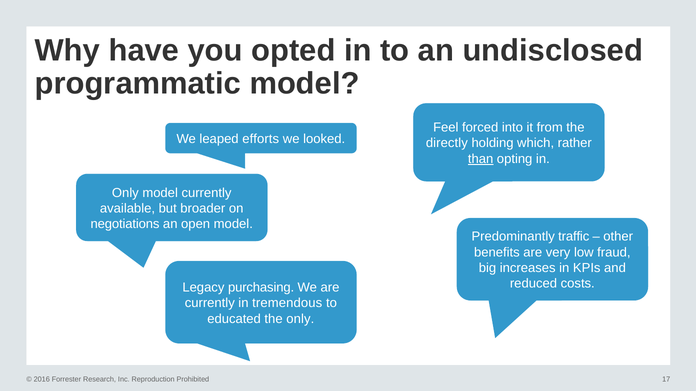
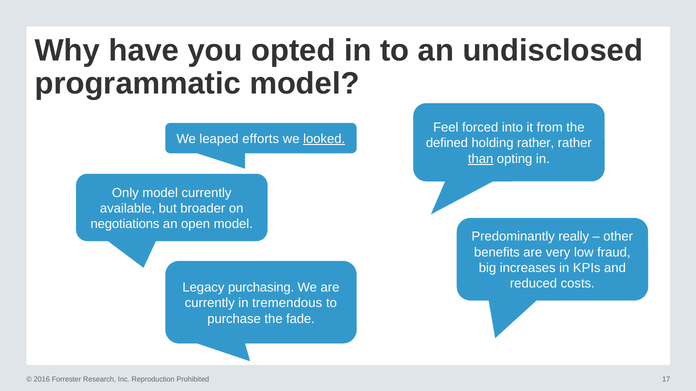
looked underline: none -> present
directly: directly -> defined
holding which: which -> rather
traffic: traffic -> really
educated: educated -> purchase
the only: only -> fade
